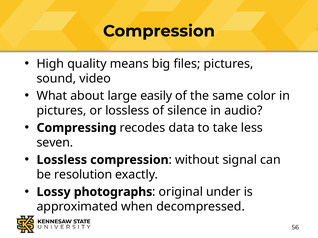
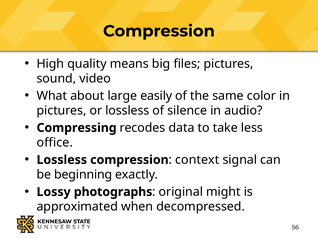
seven: seven -> office
without: without -> context
resolution: resolution -> beginning
under: under -> might
